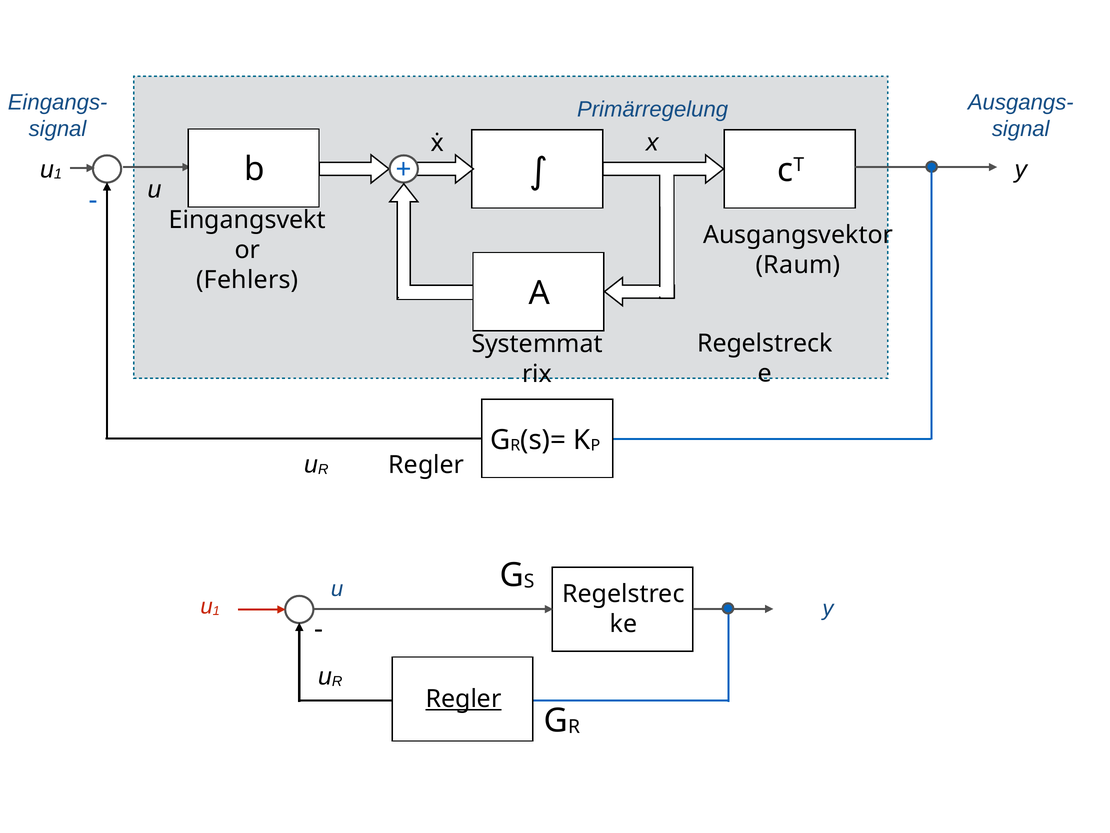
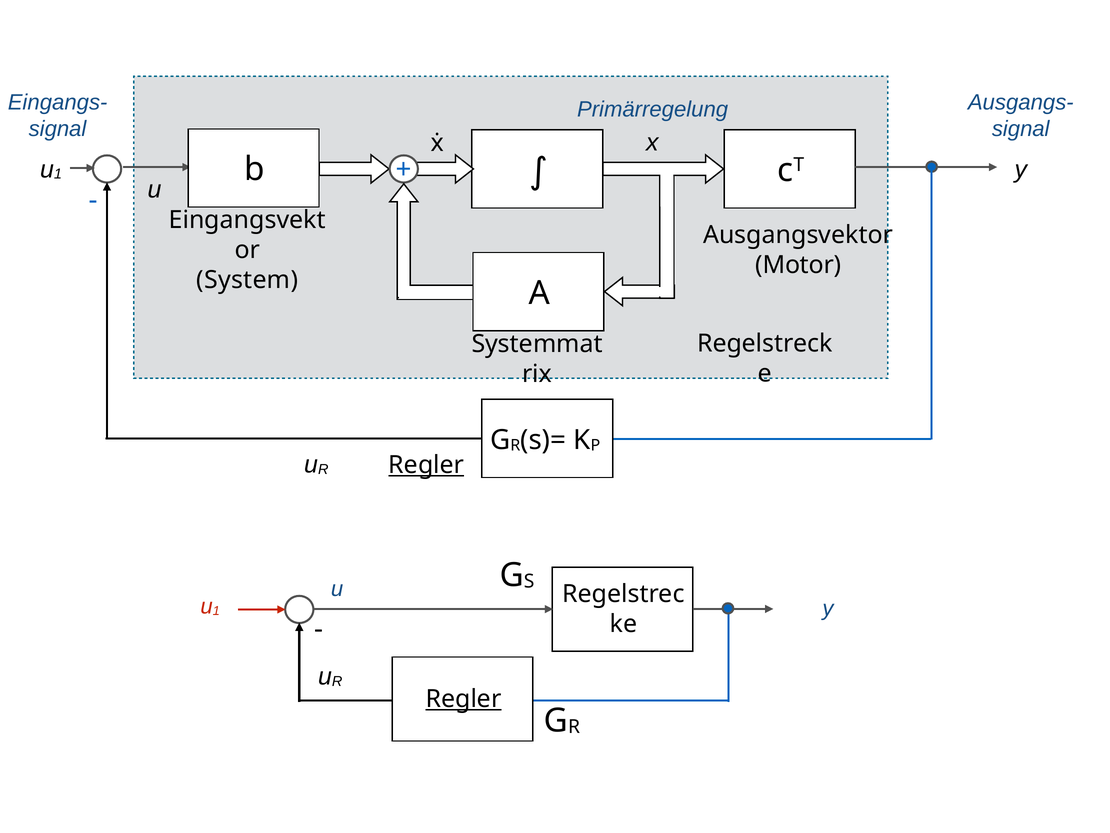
Raum: Raum -> Motor
Fehlers: Fehlers -> System
Regler at (426, 465) underline: none -> present
